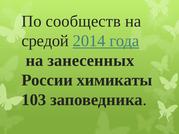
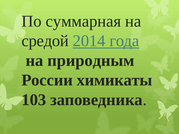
сообществ: сообществ -> суммарная
занесенных: занесенных -> природным
